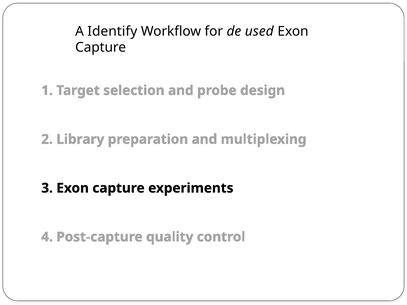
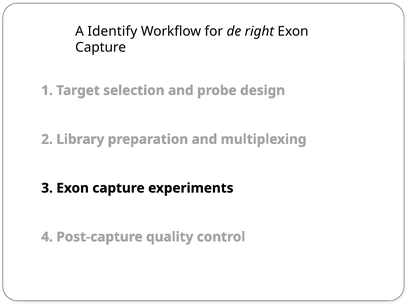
used: used -> right
